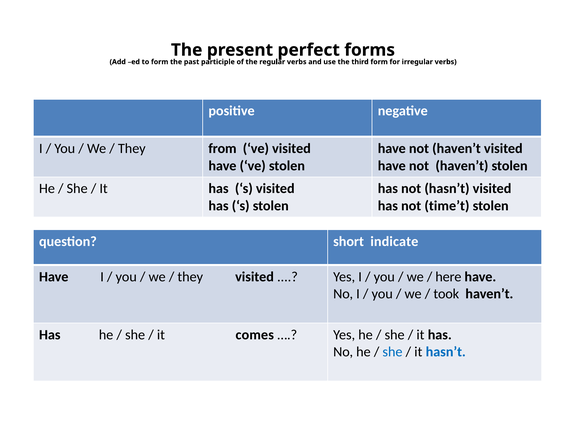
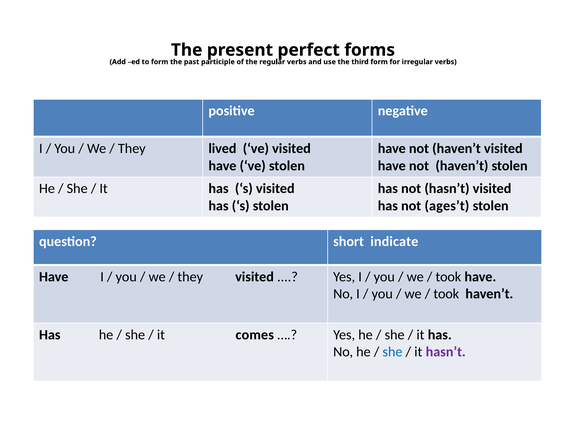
from: from -> lived
time’t: time’t -> ages’t
here at (448, 277): here -> took
hasn’t at (446, 352) colour: blue -> purple
